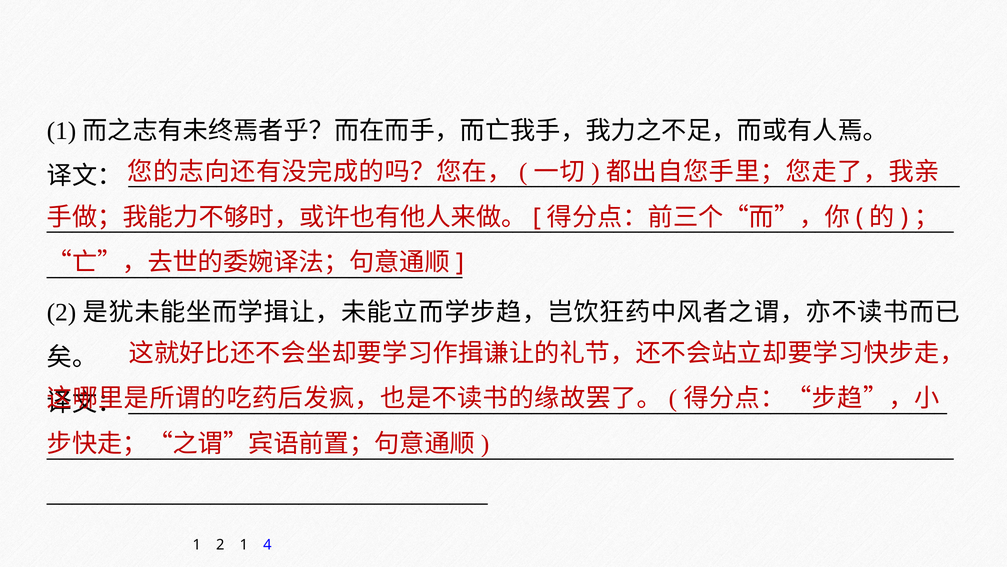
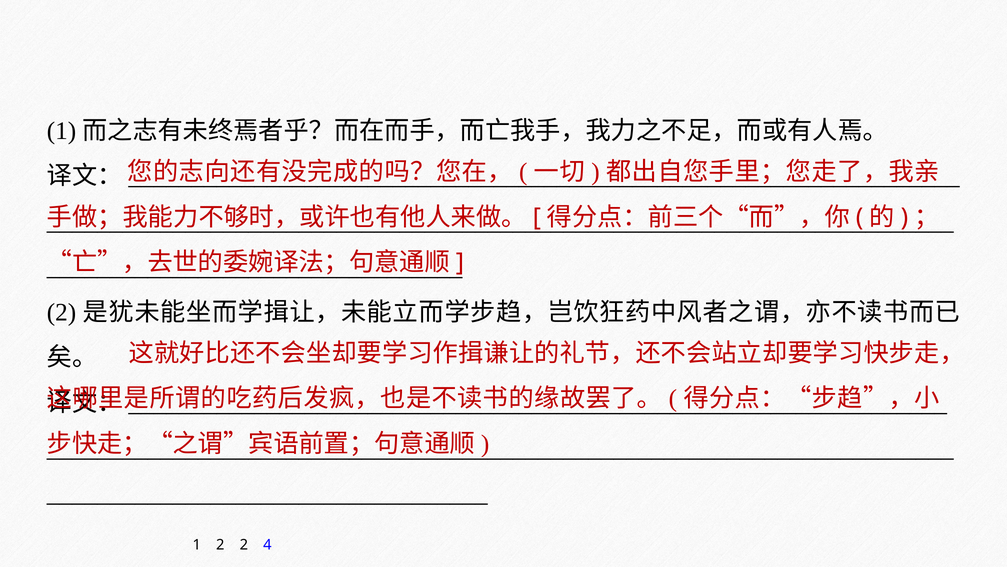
2 1: 1 -> 2
